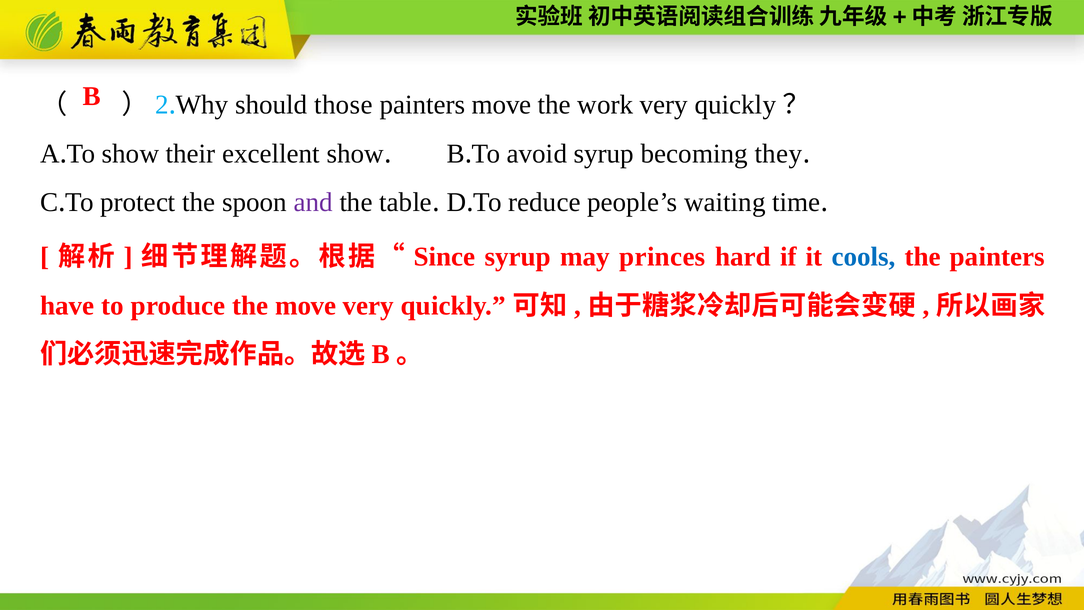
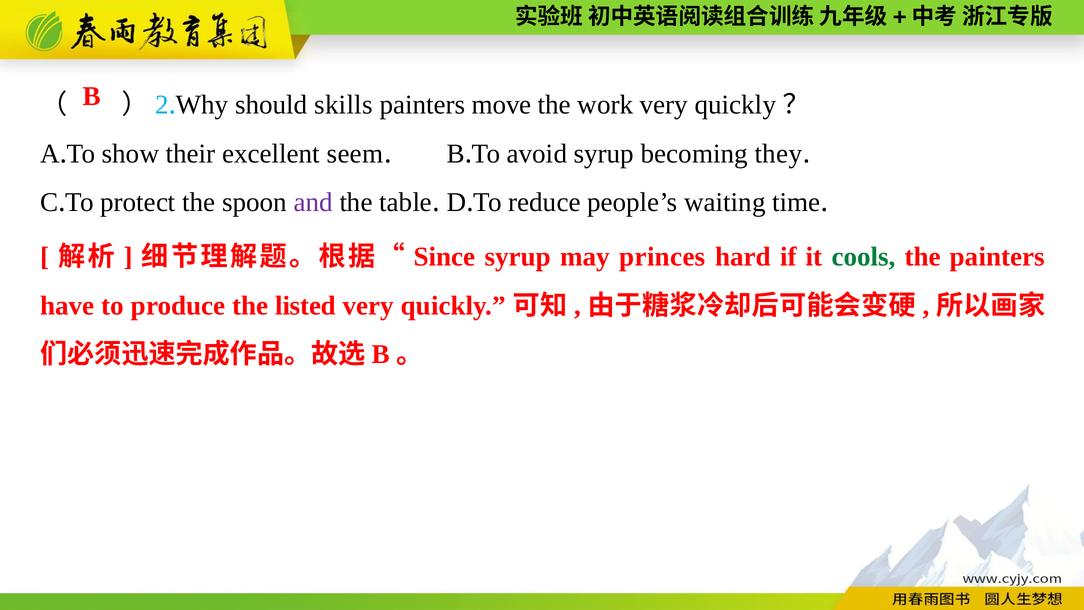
those: those -> skills
excellent show: show -> seem
cools colour: blue -> green
the move: move -> listed
